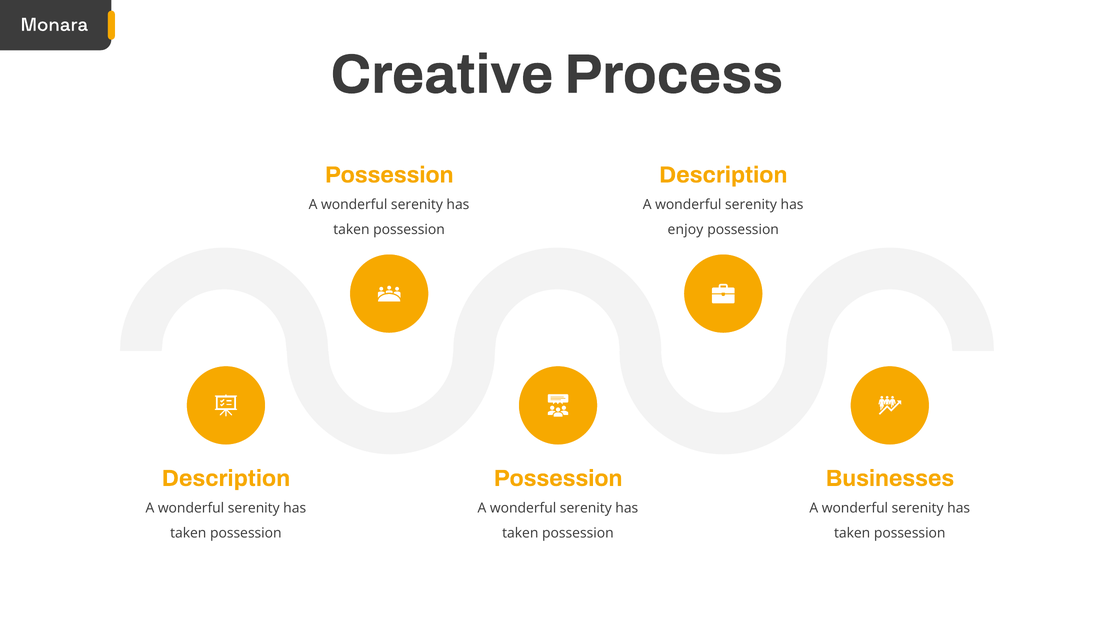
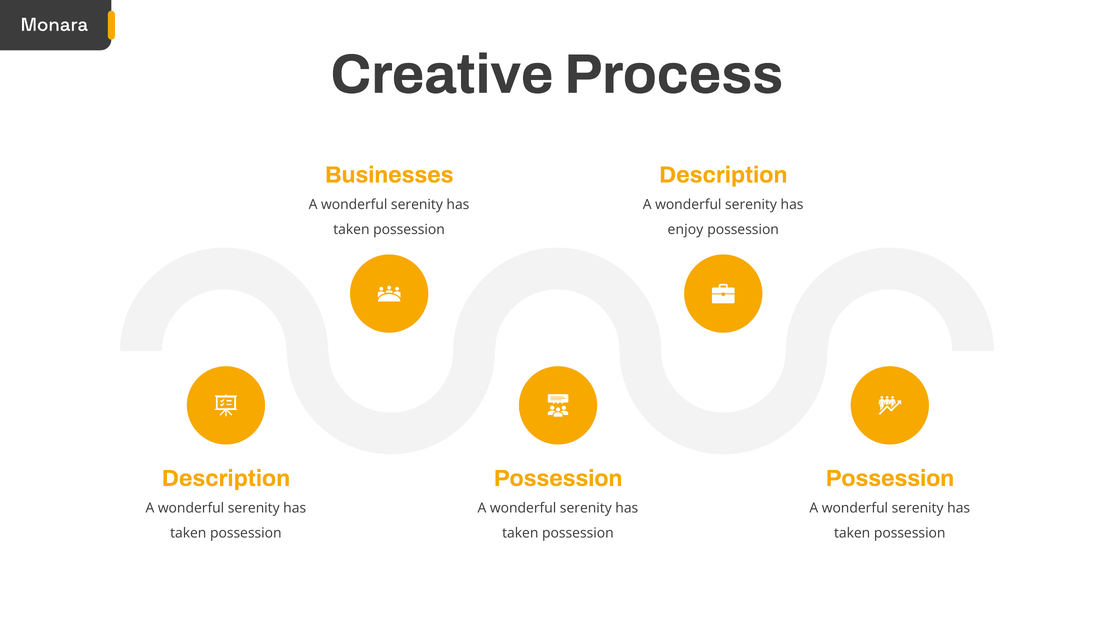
Possession at (389, 175): Possession -> Businesses
Businesses at (890, 478): Businesses -> Possession
